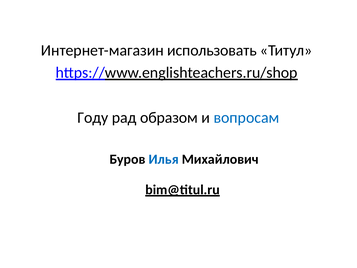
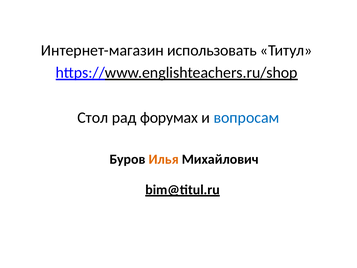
Году: Году -> Стол
образом: образом -> форумах
Илья colour: blue -> orange
